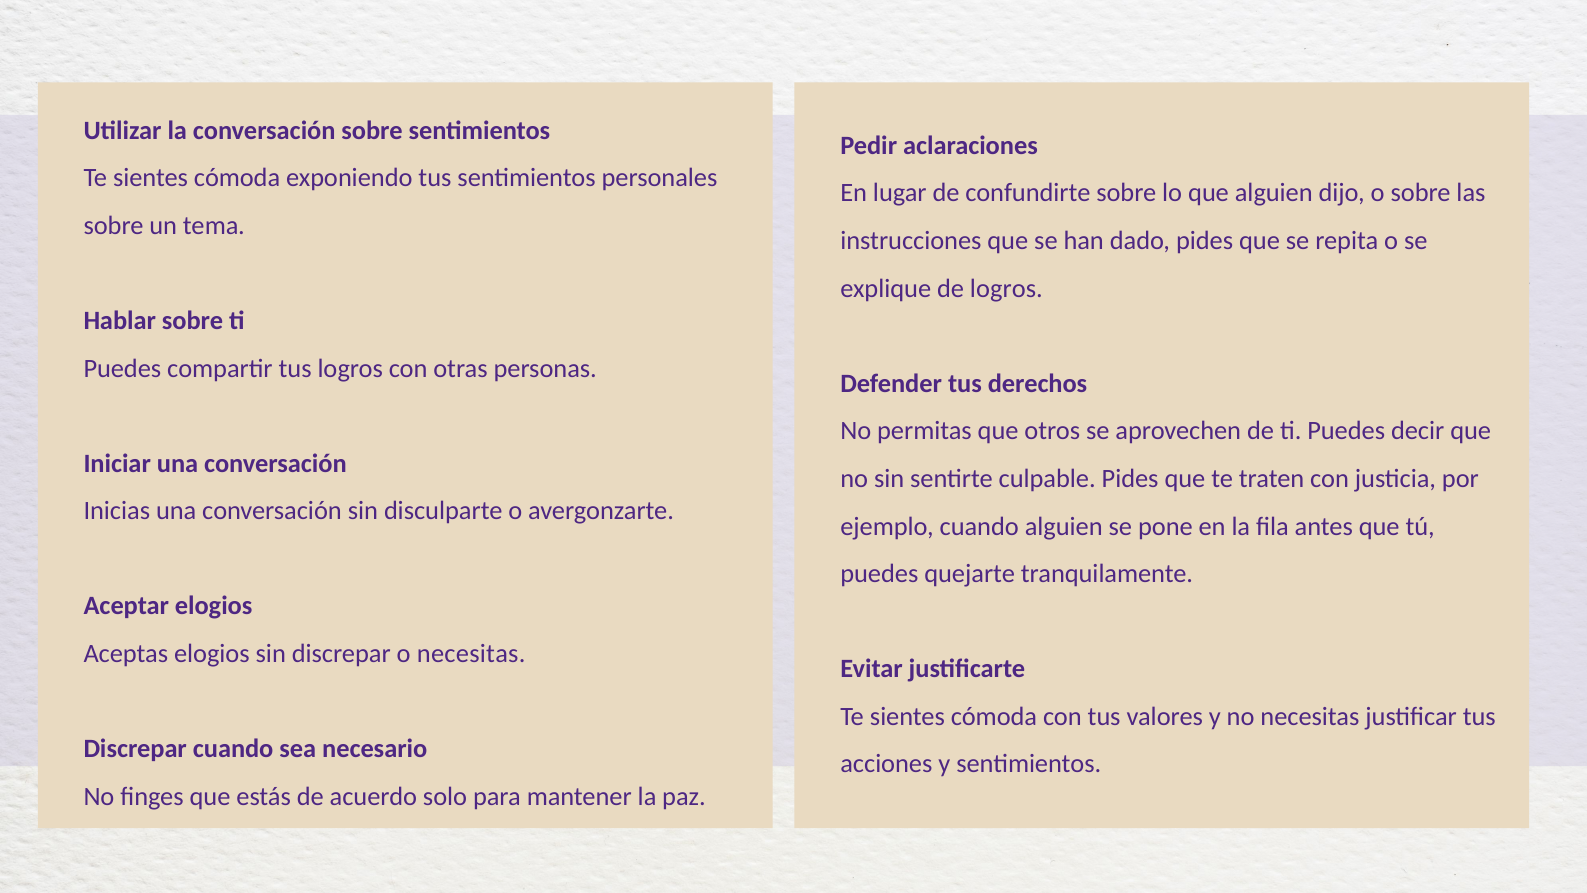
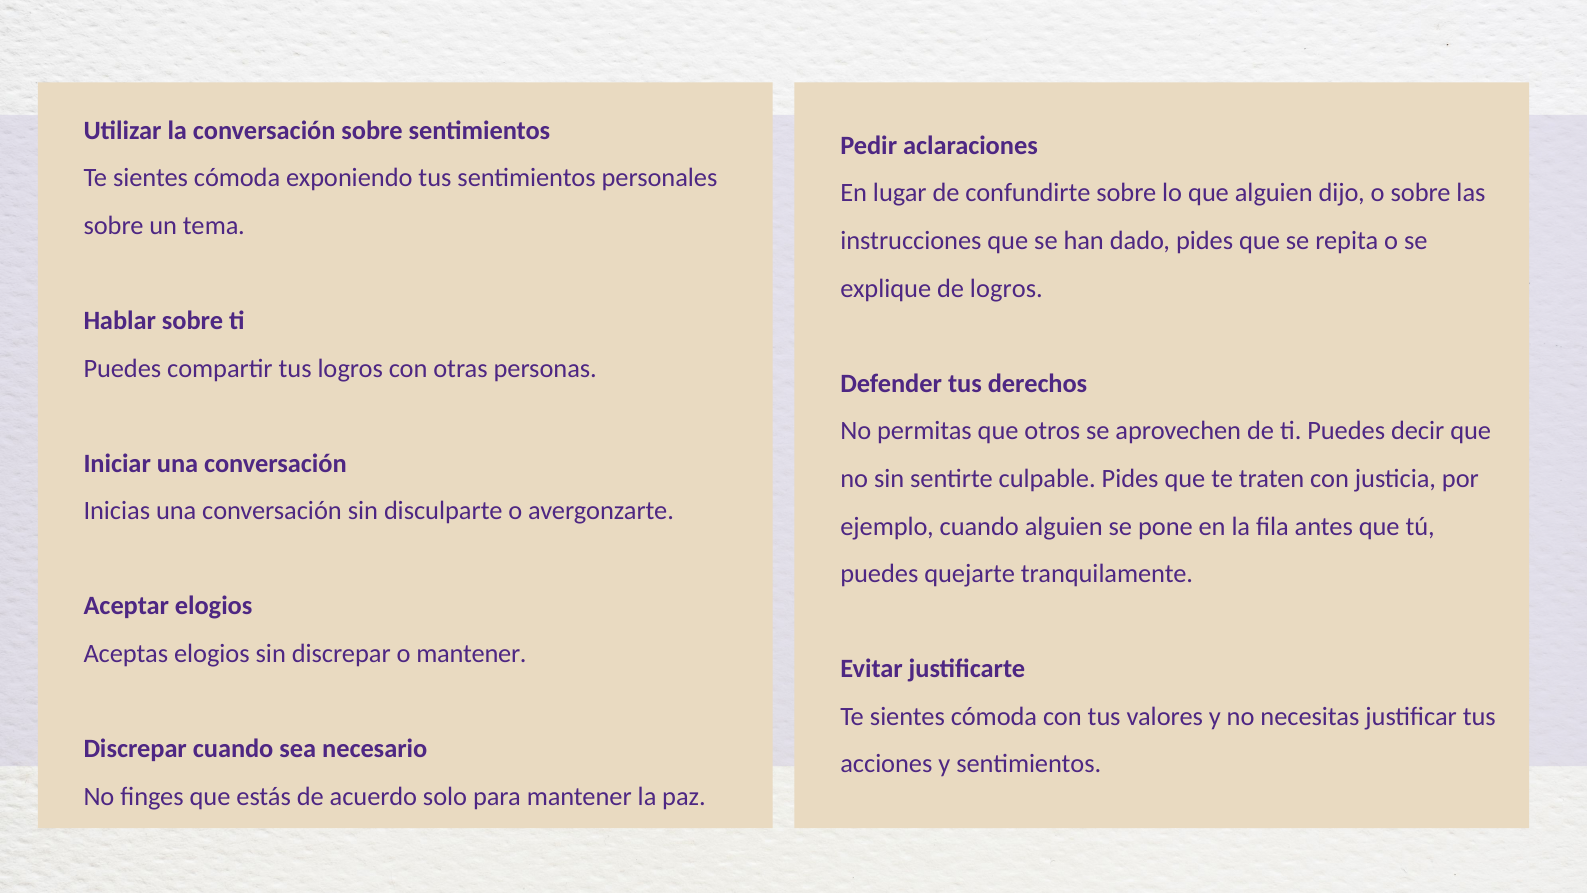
o necesitas: necesitas -> mantener
